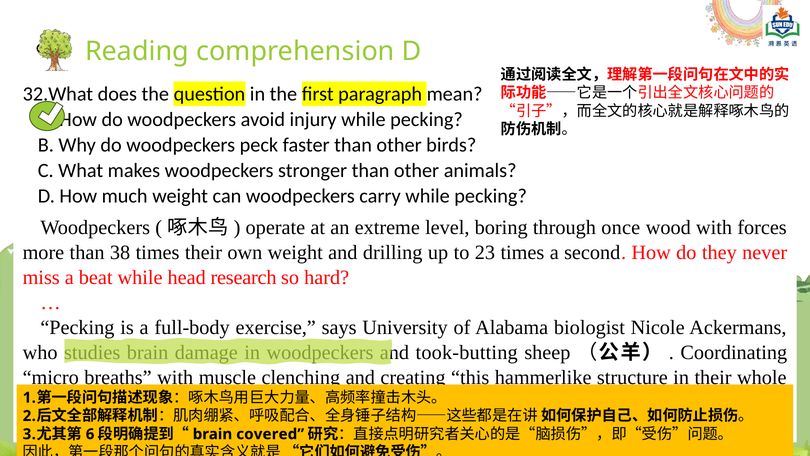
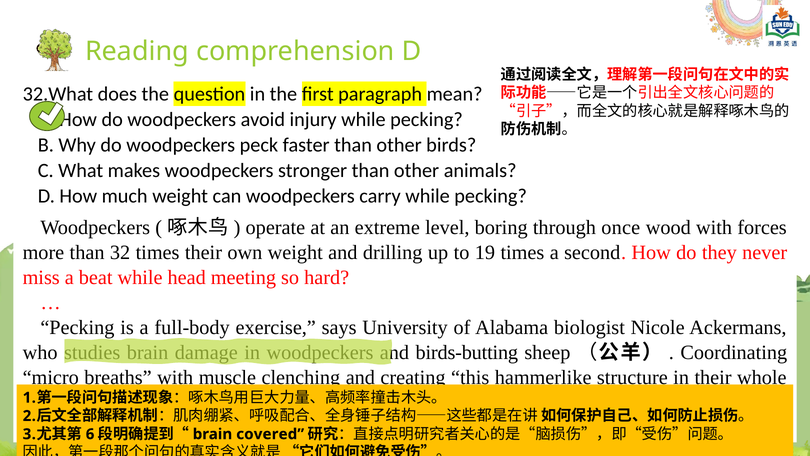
38: 38 -> 32
23: 23 -> 19
research: research -> meeting
took-butting: took-butting -> birds-butting
